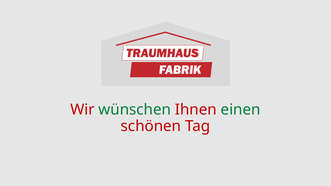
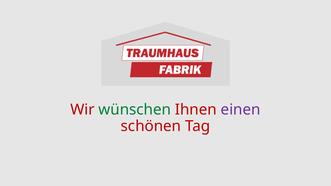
einen colour: green -> purple
